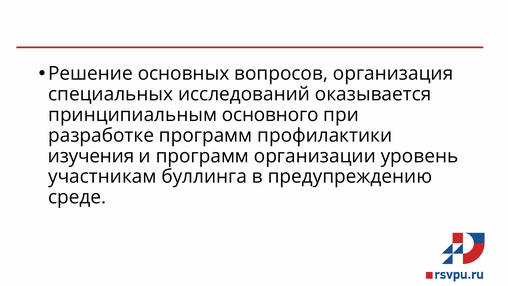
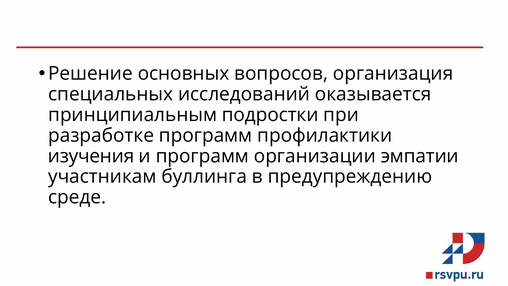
основного: основного -> подростки
уровень: уровень -> эмпатии
